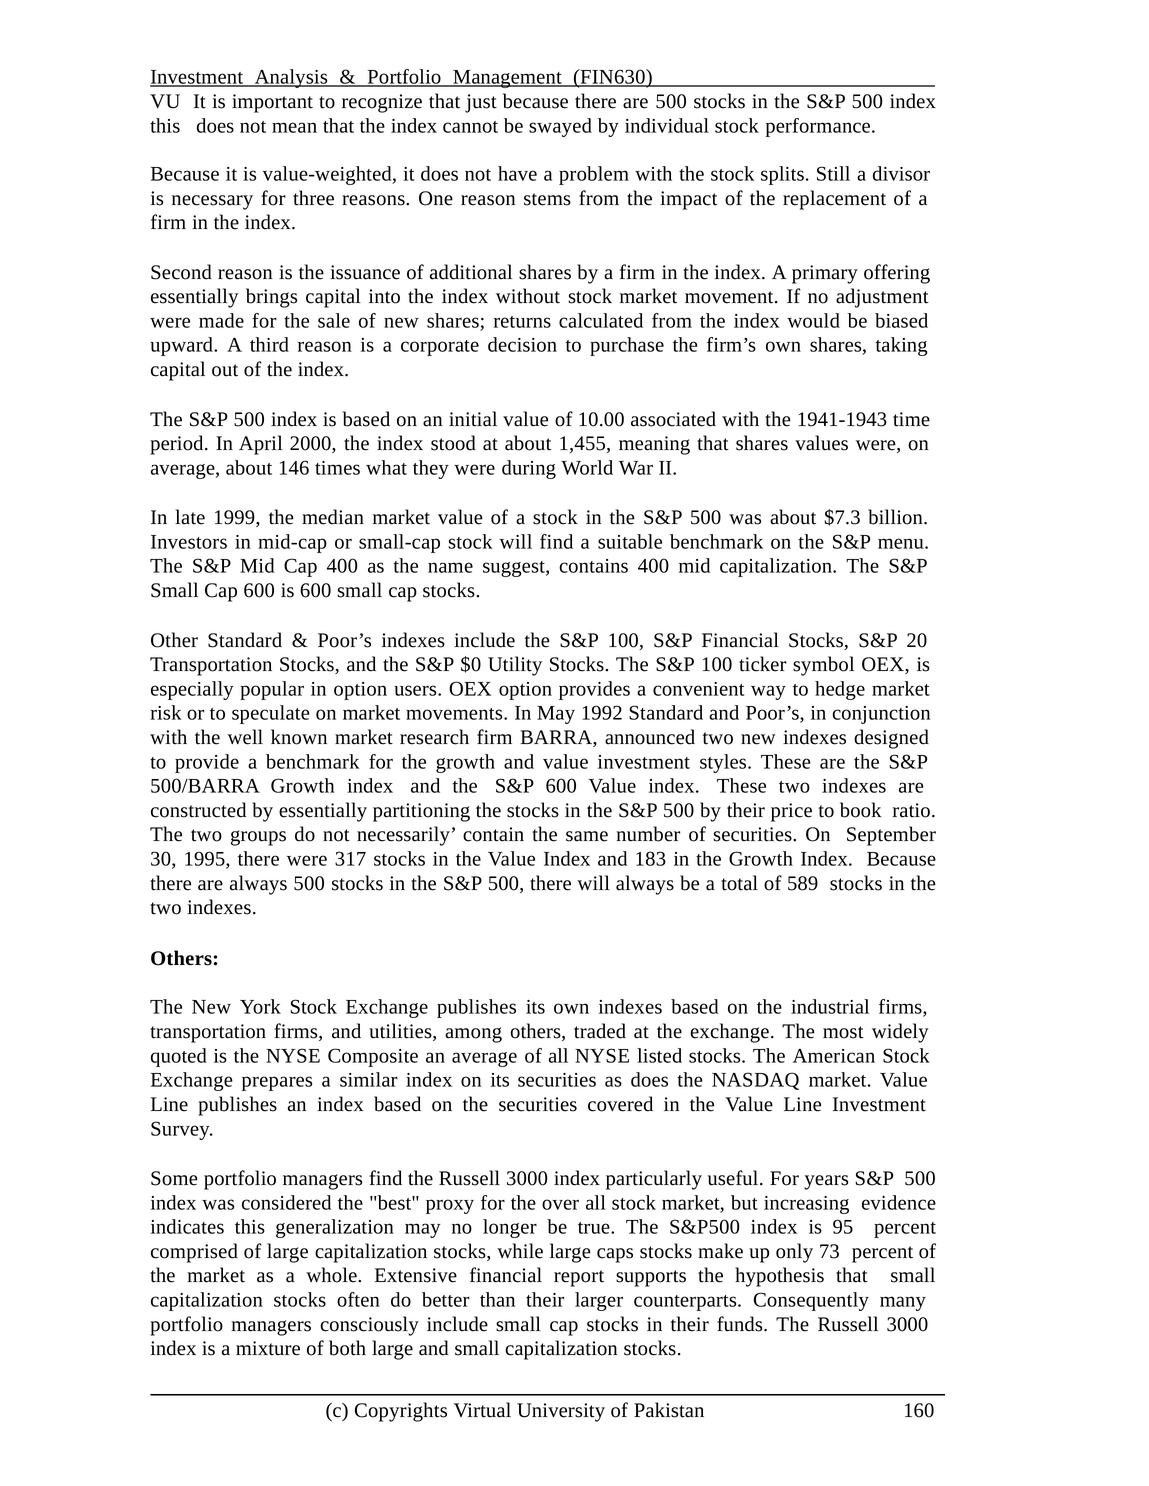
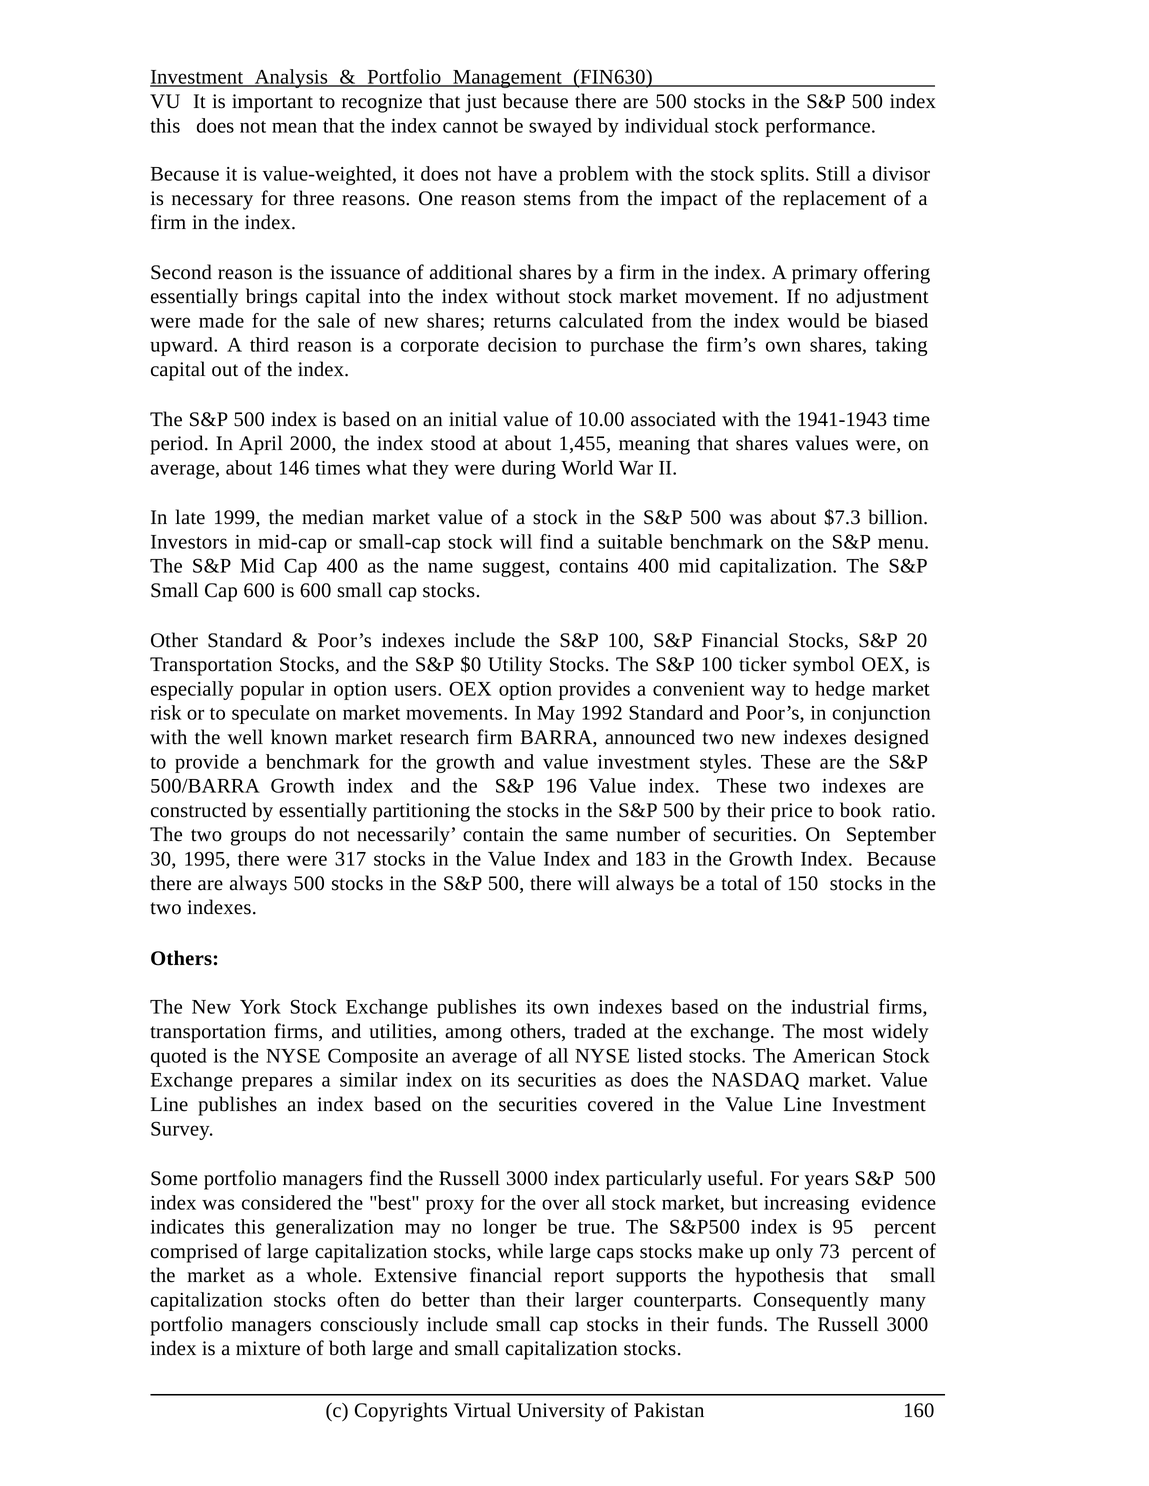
S&P 600: 600 -> 196
589: 589 -> 150
